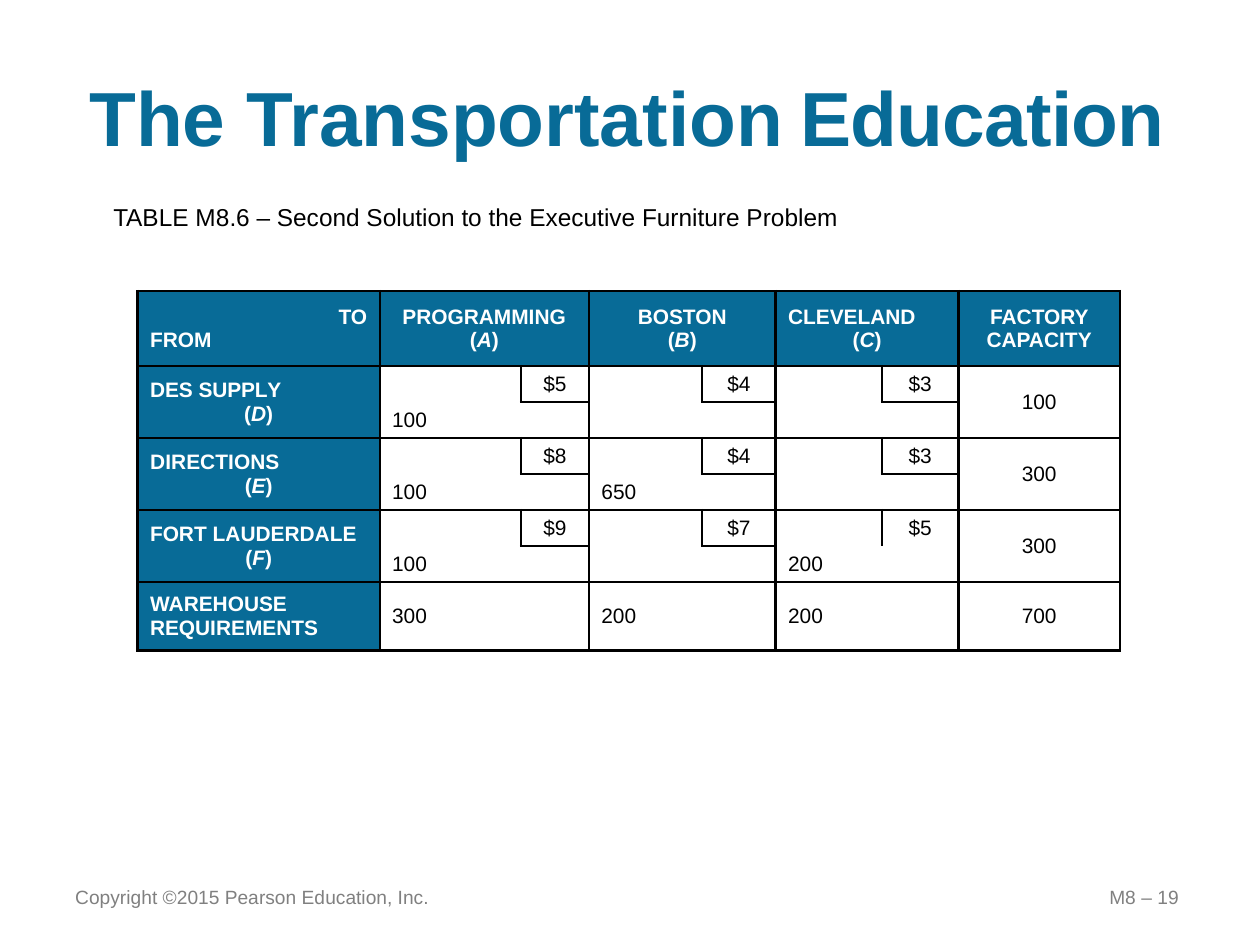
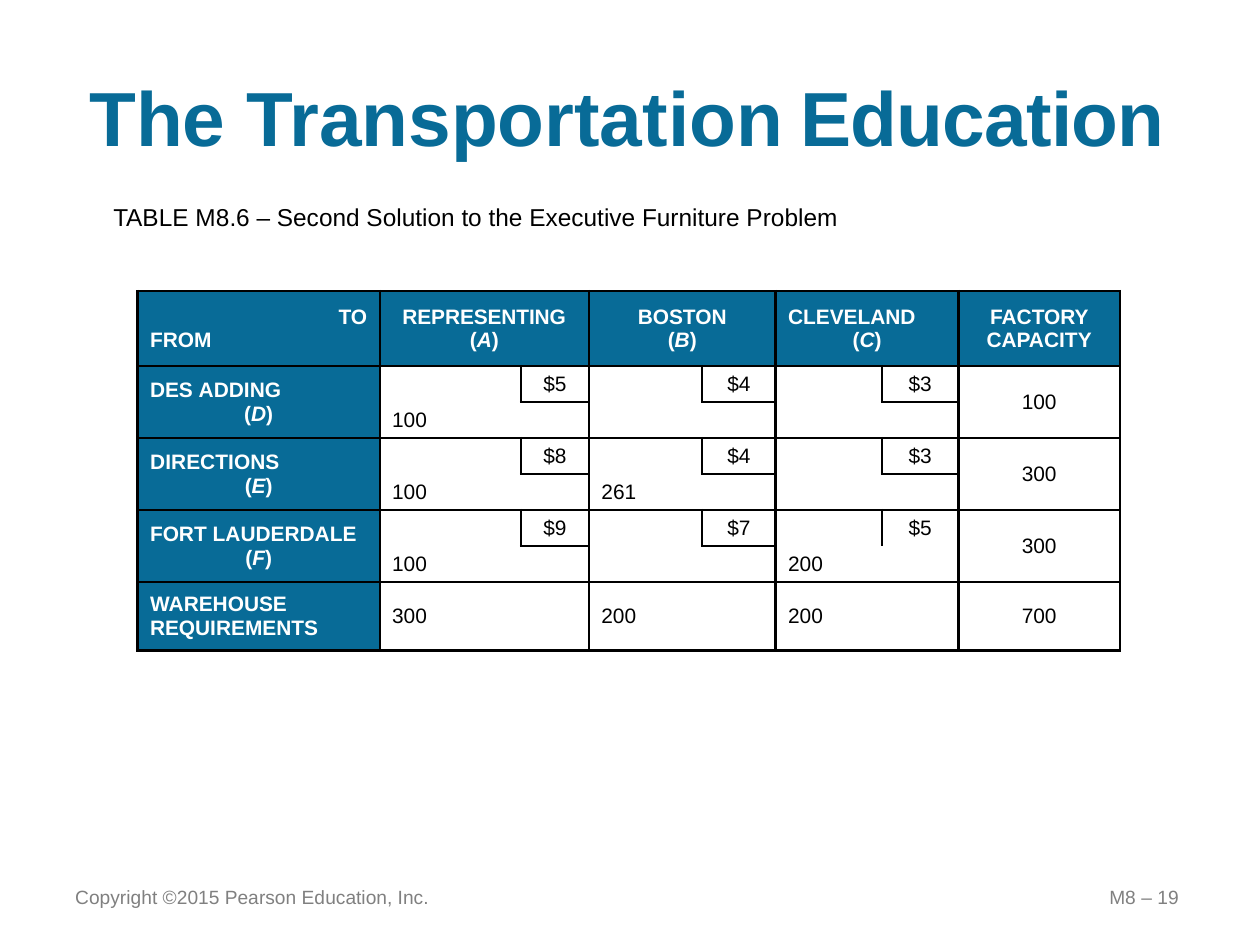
PROGRAMMING: PROGRAMMING -> REPRESENTING
SUPPLY: SUPPLY -> ADDING
650: 650 -> 261
